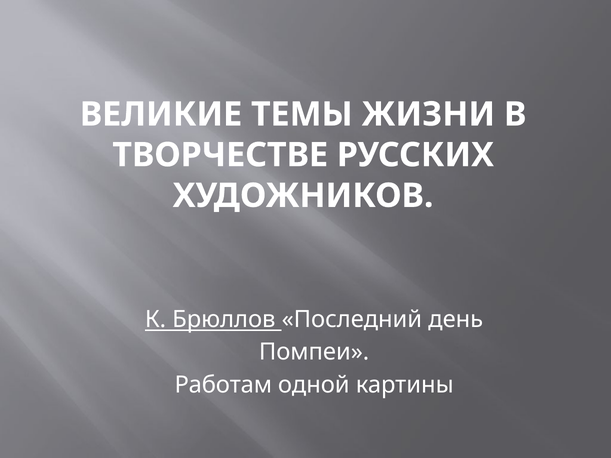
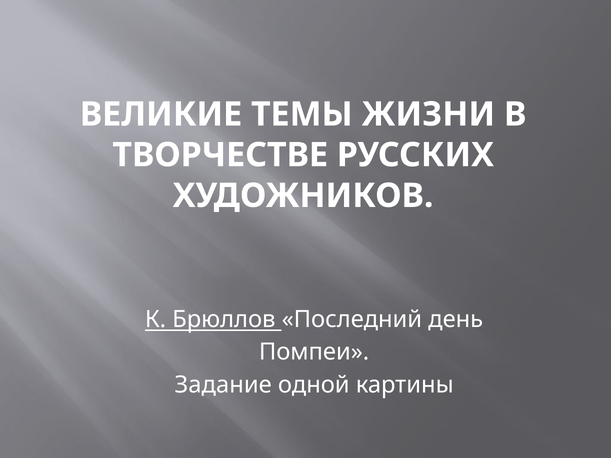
Работам: Работам -> Задание
